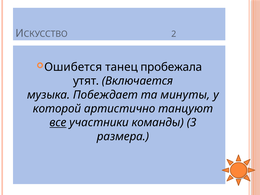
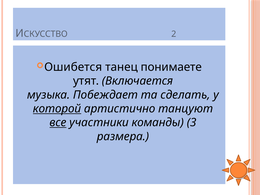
пробежала: пробежала -> понимаете
минуты: минуты -> сделать
которой underline: none -> present
